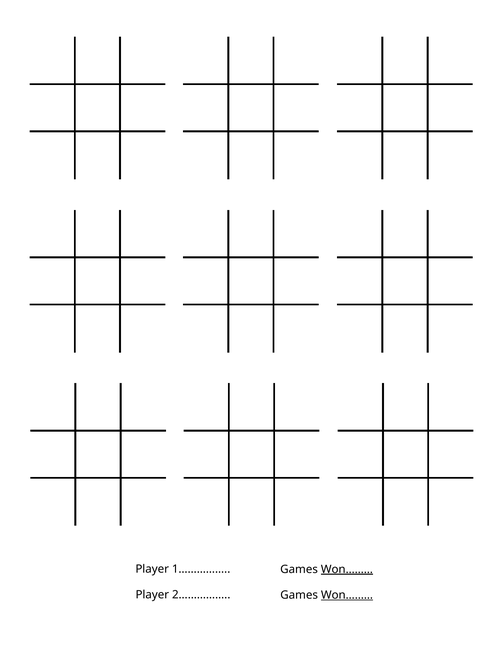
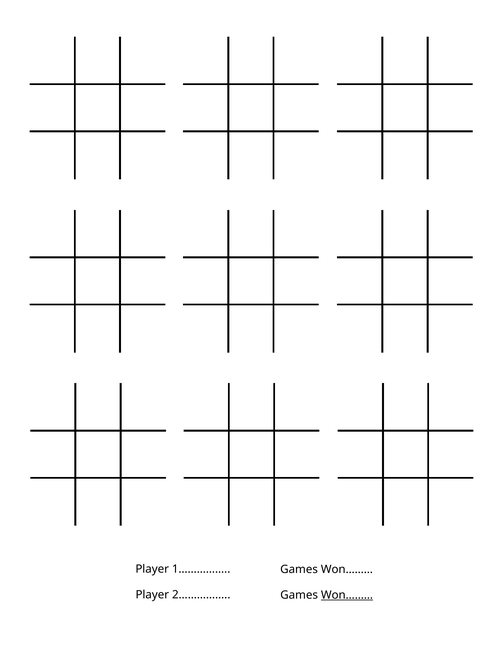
Won……… at (347, 570) underline: present -> none
